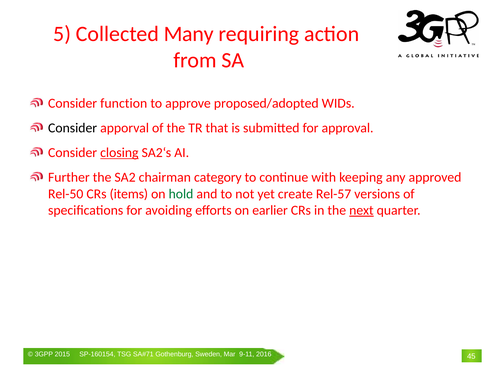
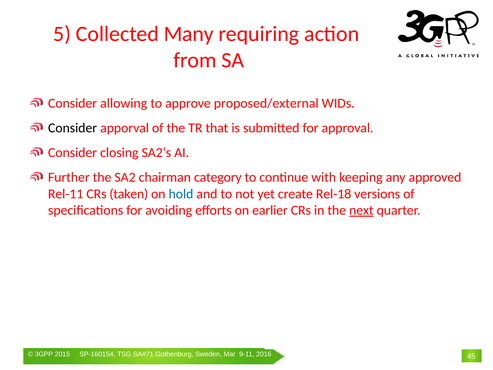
function: function -> allowing
proposed/adopted: proposed/adopted -> proposed/external
closing underline: present -> none
Rel-50: Rel-50 -> Rel-11
items: items -> taken
hold colour: green -> blue
Rel-57: Rel-57 -> Rel-18
